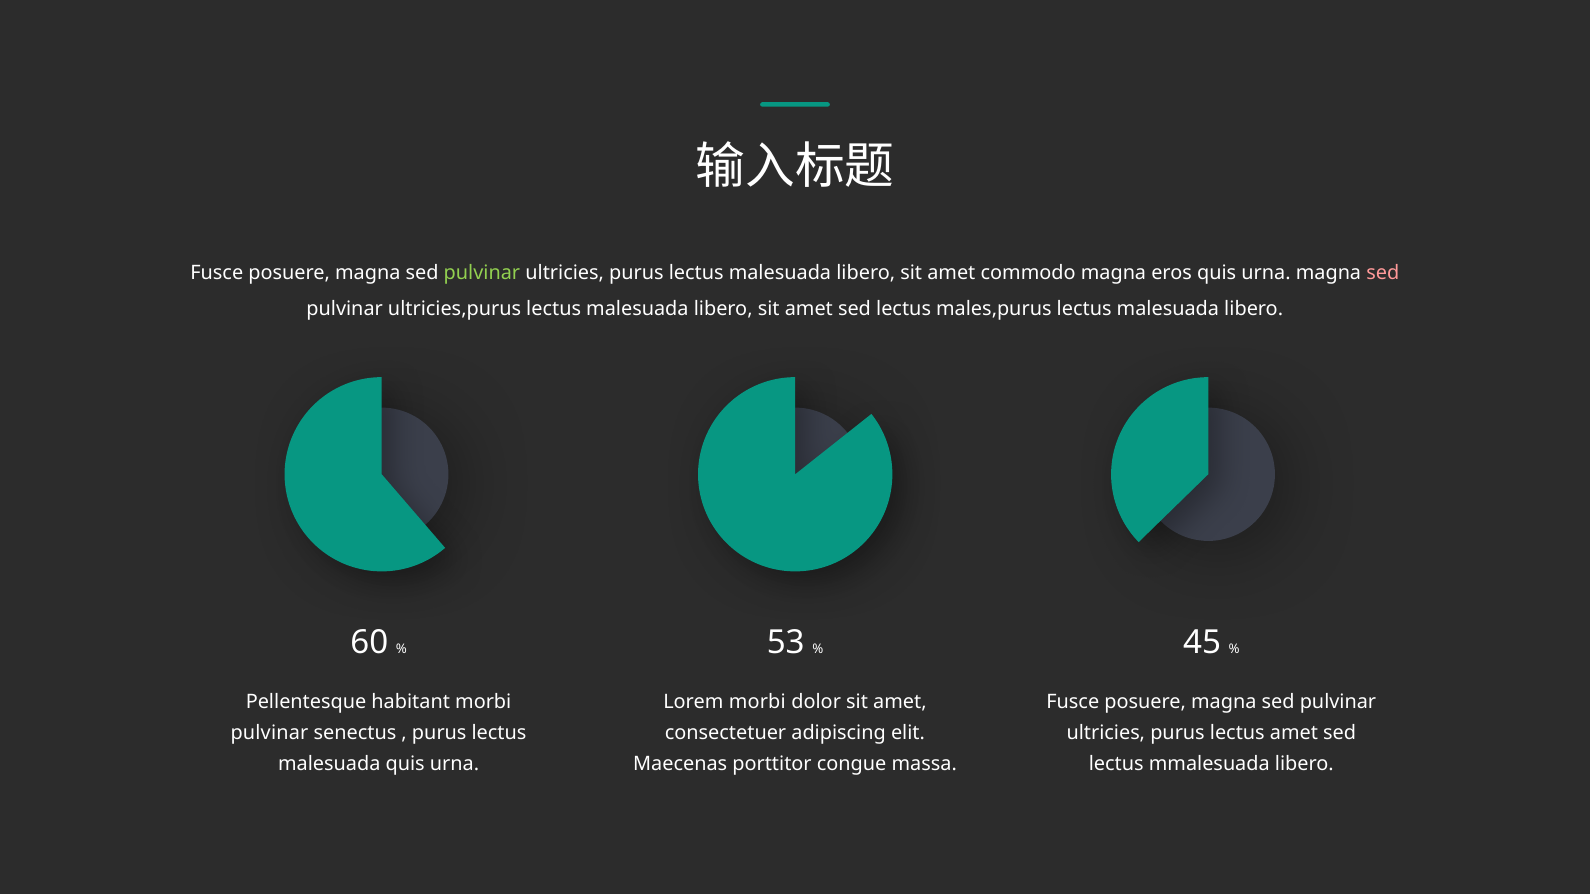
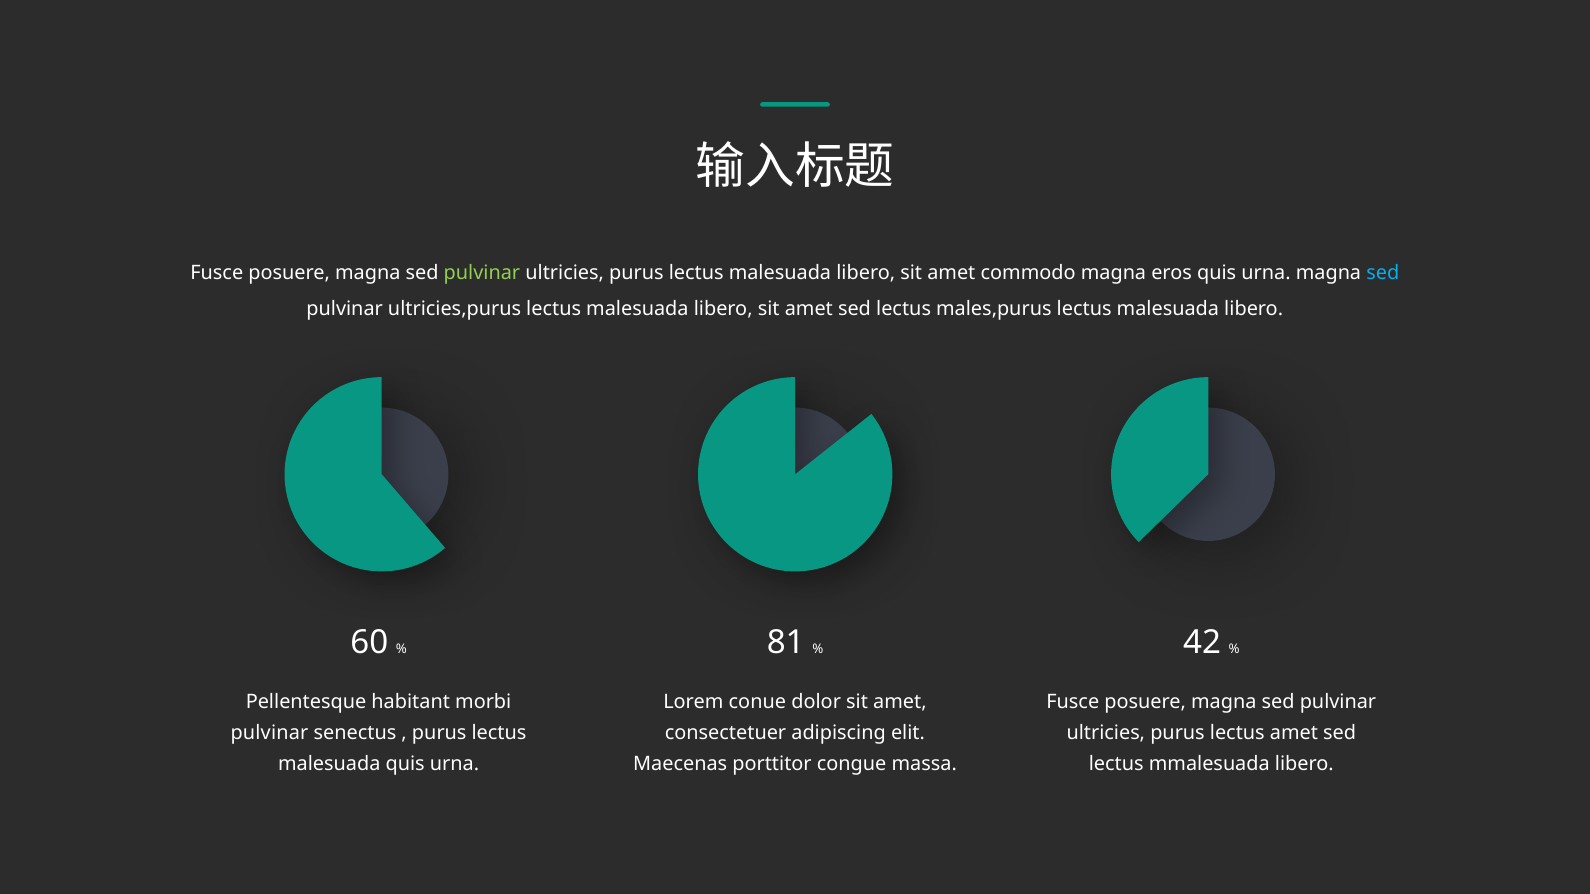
sed at (1383, 273) colour: pink -> light blue
53: 53 -> 81
45: 45 -> 42
Lorem morbi: morbi -> conue
